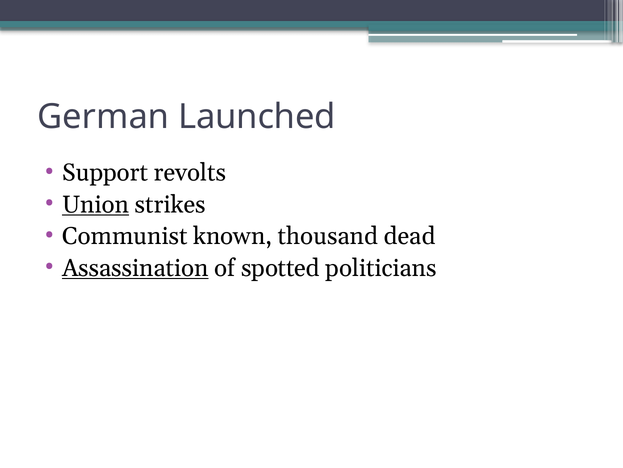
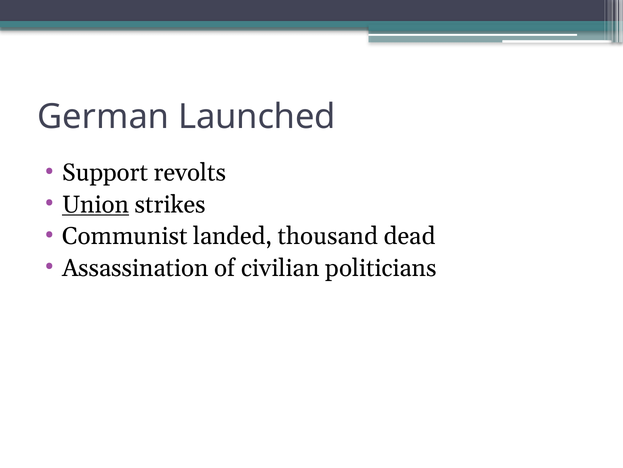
known: known -> landed
Assassination underline: present -> none
spotted: spotted -> civilian
